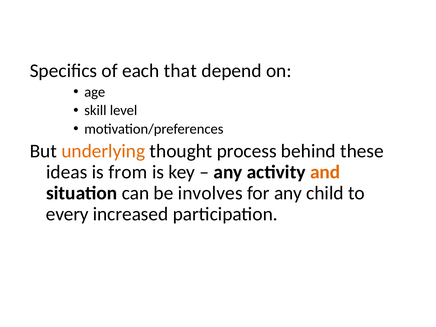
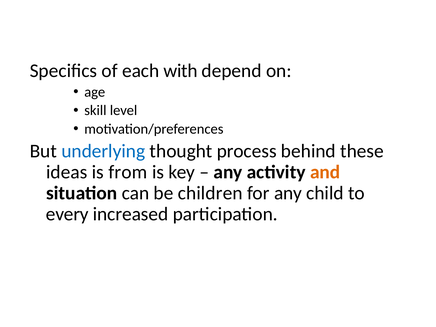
that: that -> with
underlying colour: orange -> blue
involves: involves -> children
